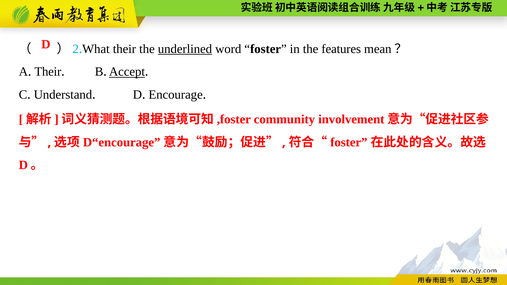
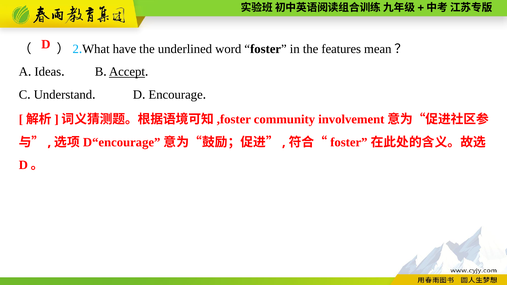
their at (124, 49): their -> have
underlined underline: present -> none
Their at (48, 72): Their -> Ideas
